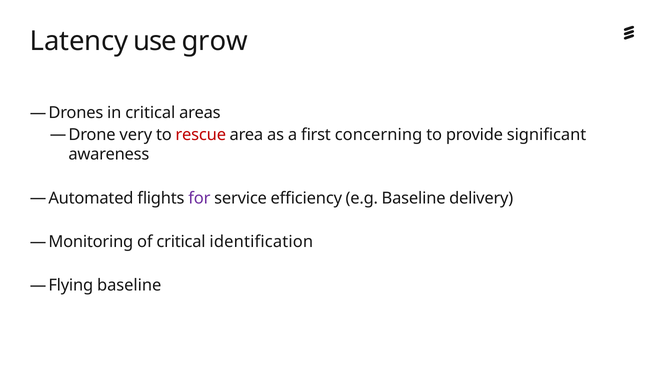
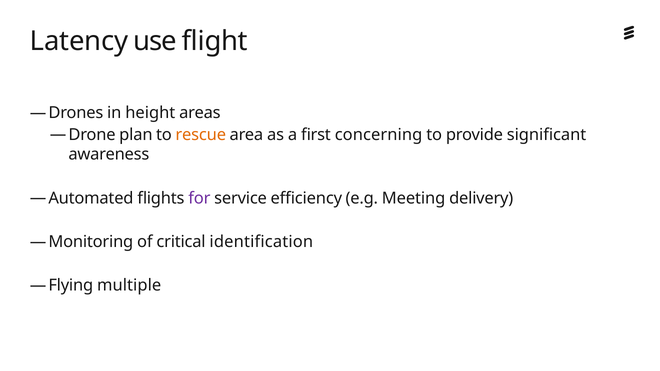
grow: grow -> flight
in critical: critical -> height
very: very -> plan
rescue colour: red -> orange
e.g Baseline: Baseline -> Meeting
baseline at (129, 286): baseline -> multiple
